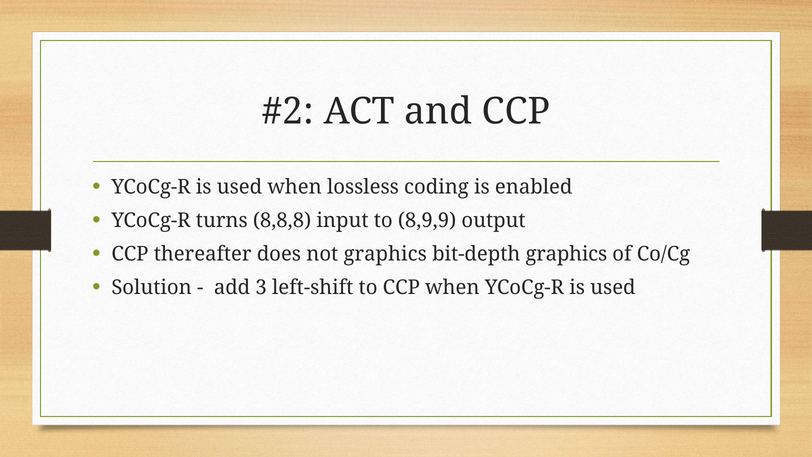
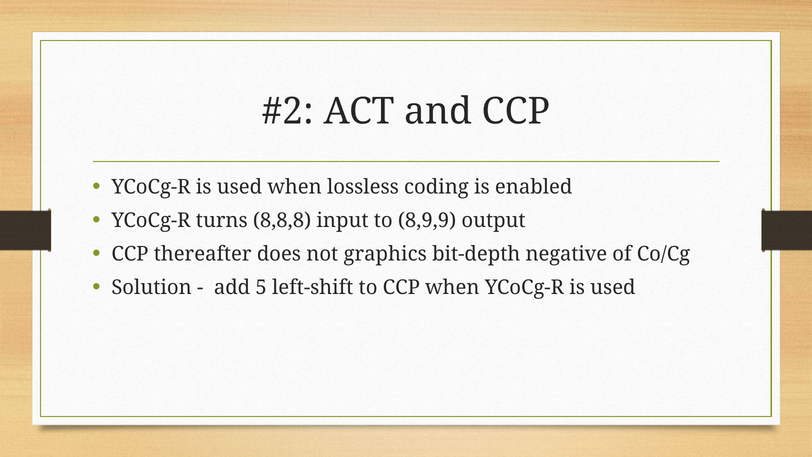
bit-depth graphics: graphics -> negative
3: 3 -> 5
